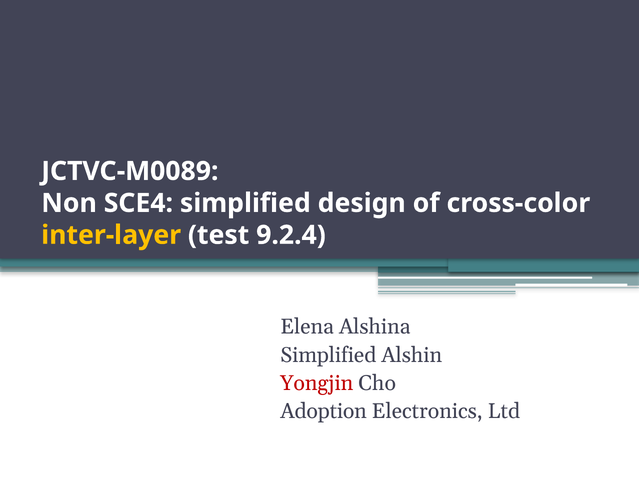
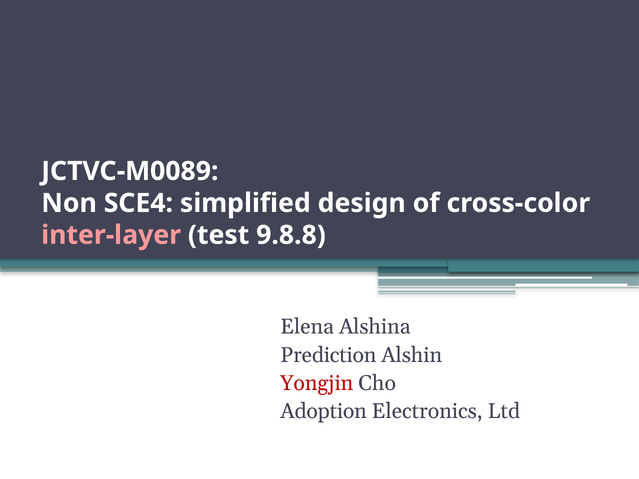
inter-layer colour: yellow -> pink
9.2.4: 9.2.4 -> 9.8.8
Simplified at (328, 355): Simplified -> Prediction
